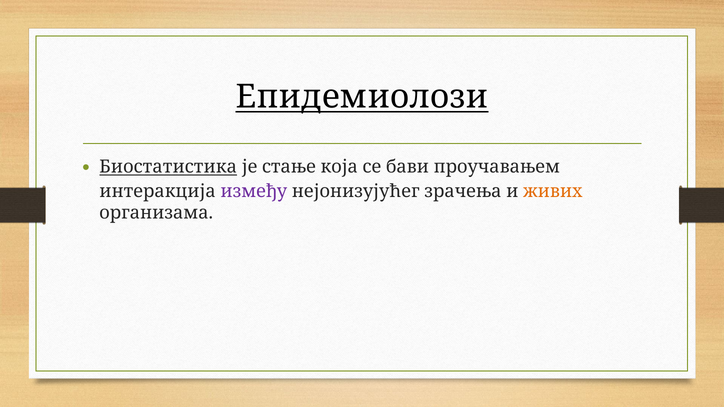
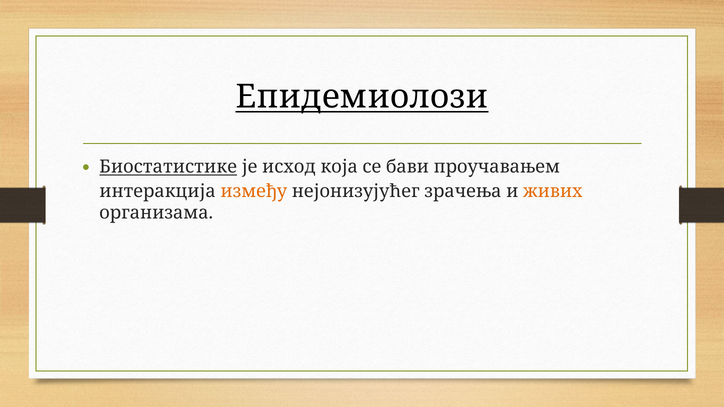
Биостатистика: Биостатистика -> Биостатистике
стање: стање -> исход
између colour: purple -> orange
